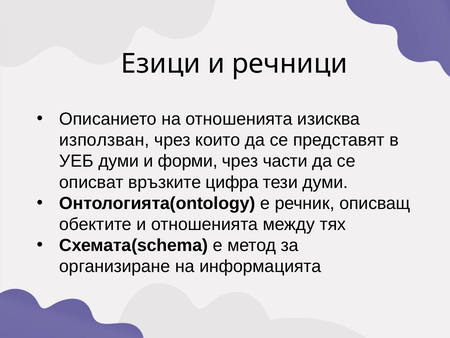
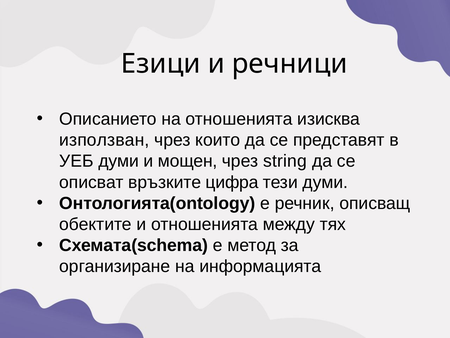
форми: форми -> мощен
части: части -> string
